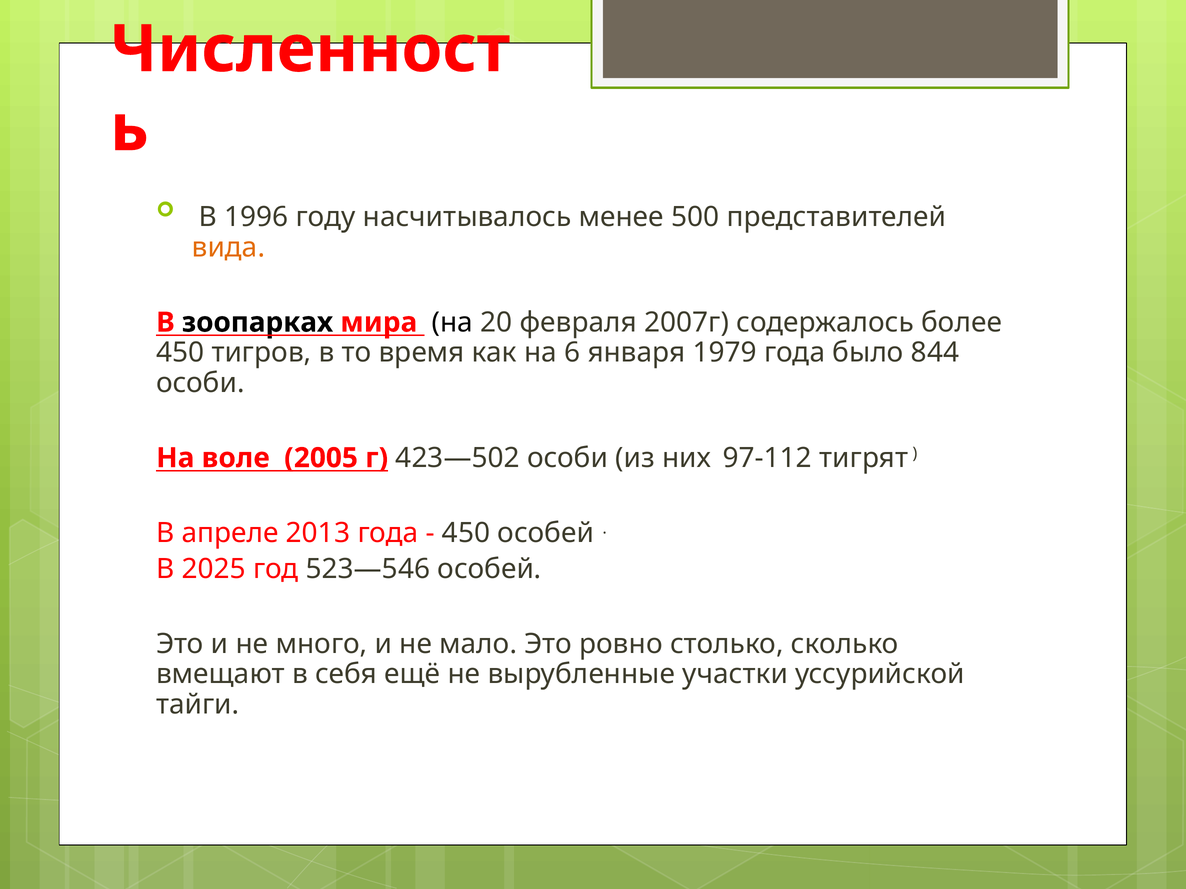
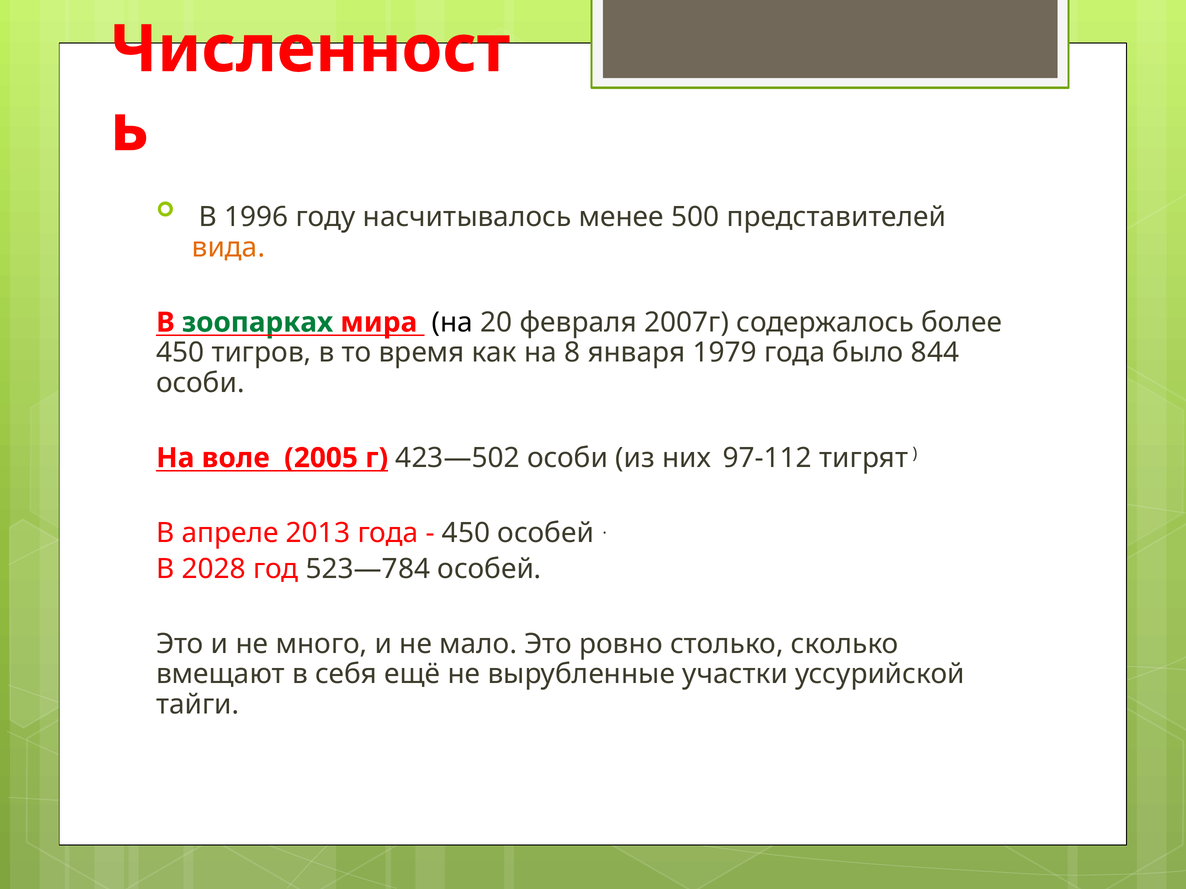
зоопарках colour: black -> green
6: 6 -> 8
2025: 2025 -> 2028
523—546: 523—546 -> 523—784
